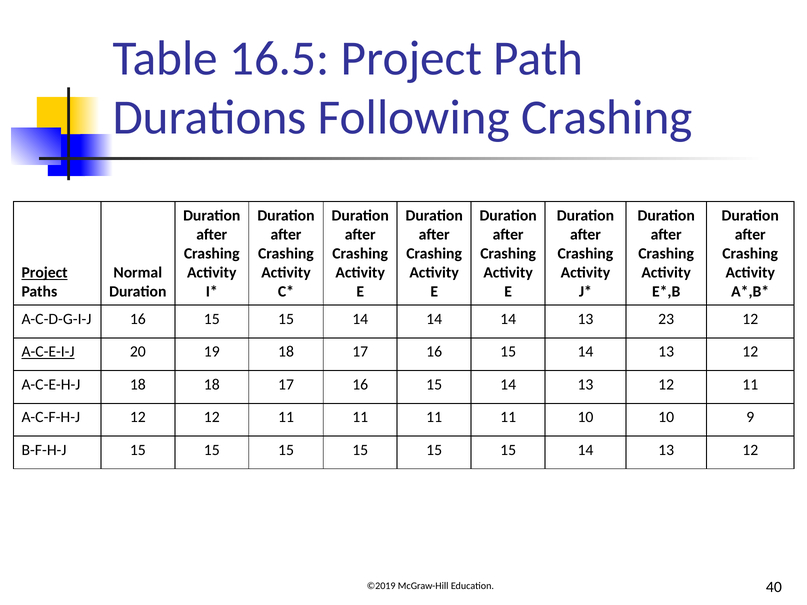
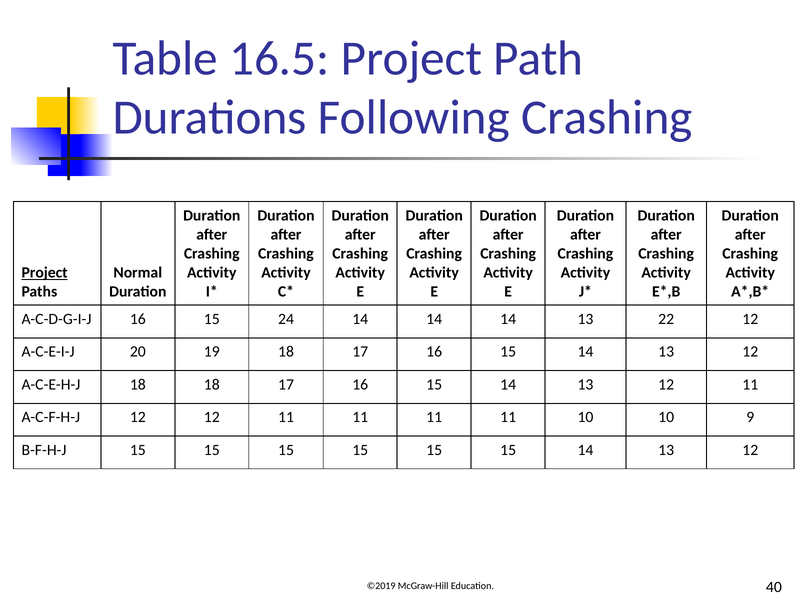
16 15 15: 15 -> 24
23: 23 -> 22
A-C-E-I-J underline: present -> none
